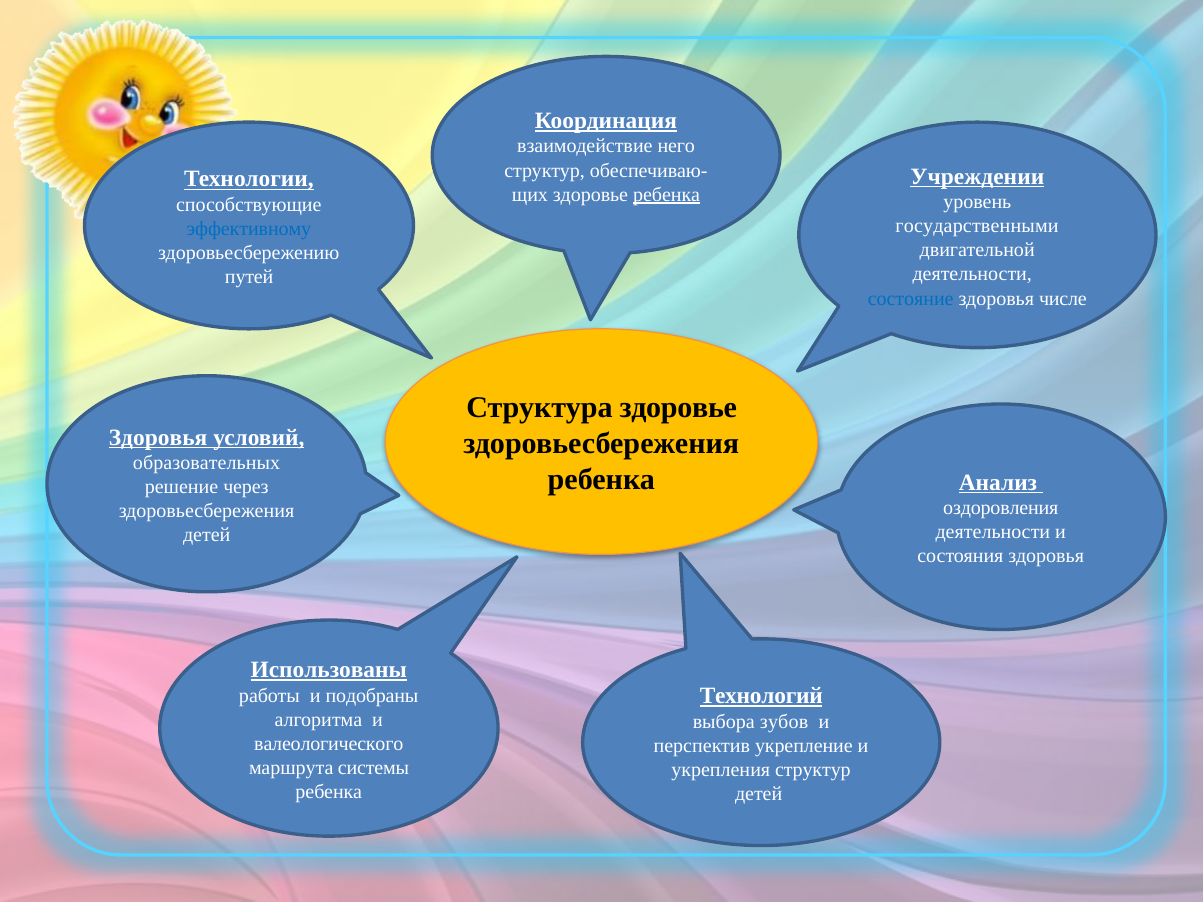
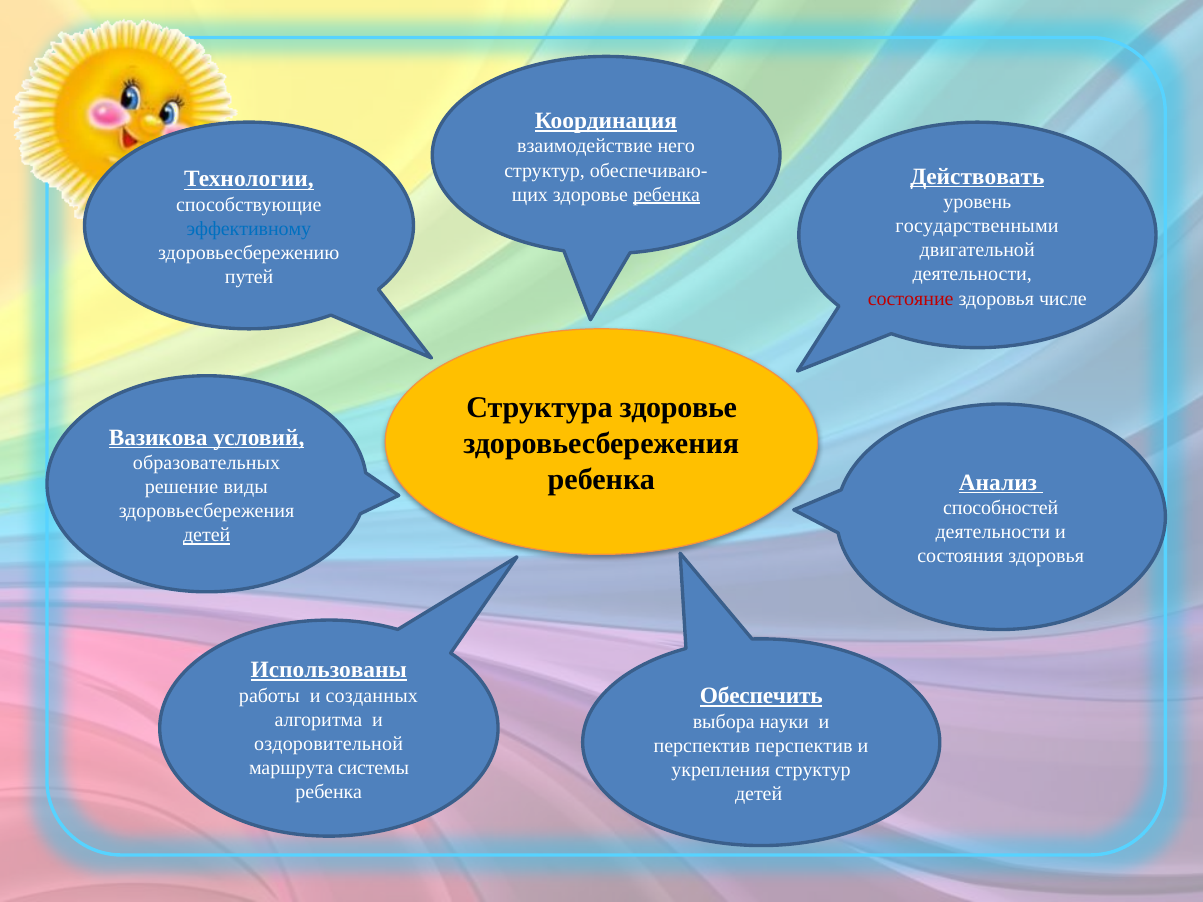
Учреждении: Учреждении -> Действовать
состояние colour: blue -> red
Здоровья at (158, 437): Здоровья -> Вазикова
через: через -> виды
оздоровления: оздоровления -> способностей
детей at (207, 535) underline: none -> present
Технологий: Технологий -> Обеспечить
подобраны: подобраны -> созданных
зубов: зубов -> науки
валеологического: валеологического -> оздоровительной
перспектив укрепление: укрепление -> перспектив
